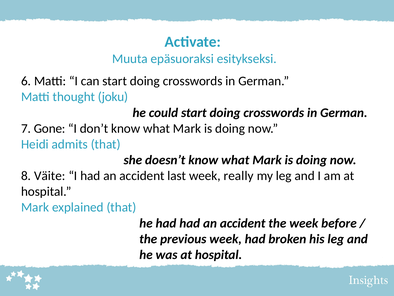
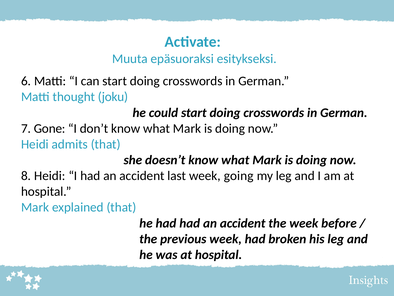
8 Väite: Väite -> Heidi
really: really -> going
